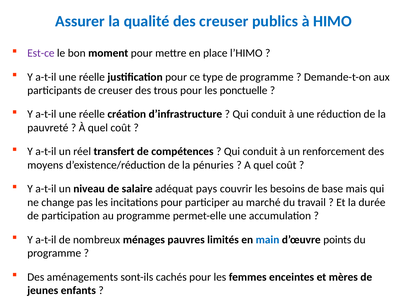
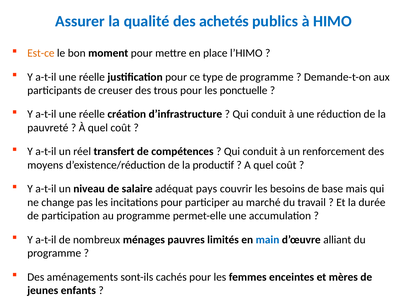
des creuser: creuser -> achetés
Est-ce colour: purple -> orange
pénuries: pénuries -> productif
points: points -> alliant
